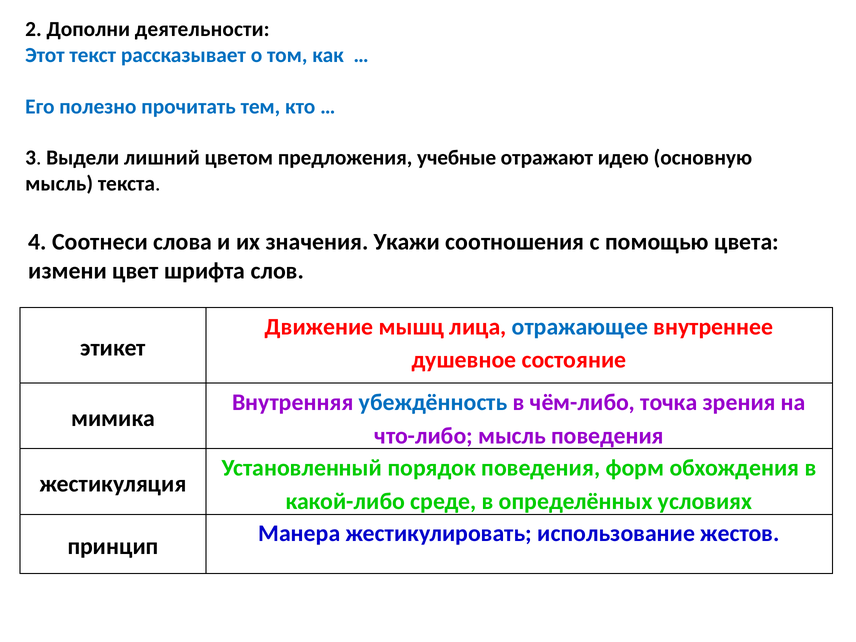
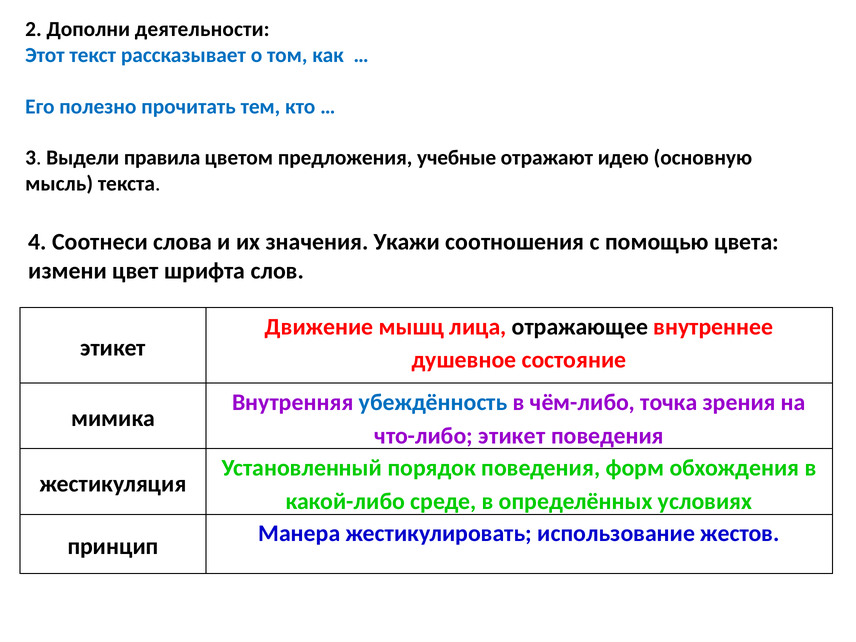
лишний: лишний -> правила
отражающее colour: blue -> black
что-либо мысль: мысль -> этикет
